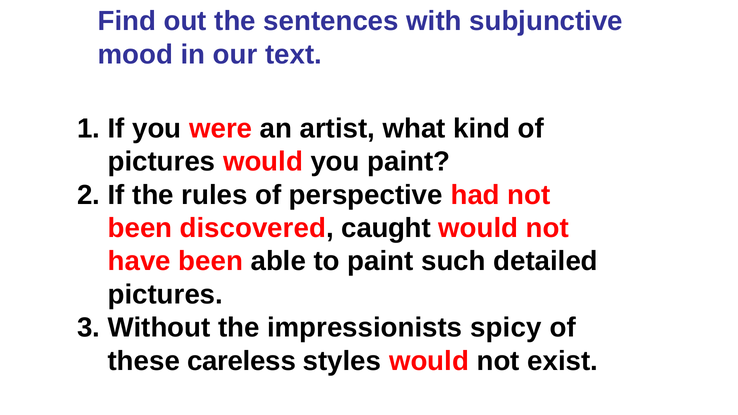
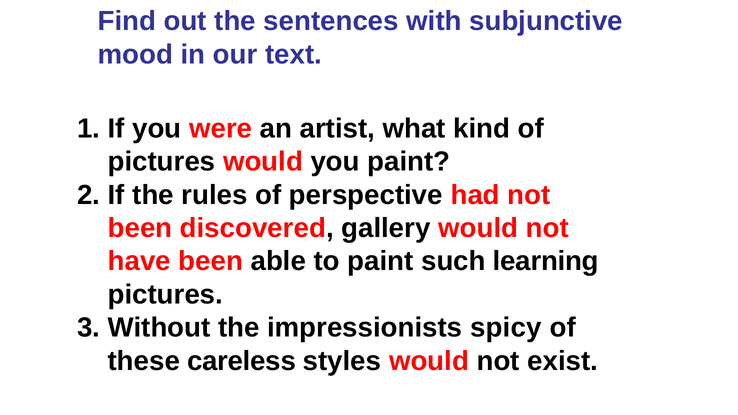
caught: caught -> gallery
detailed: detailed -> learning
